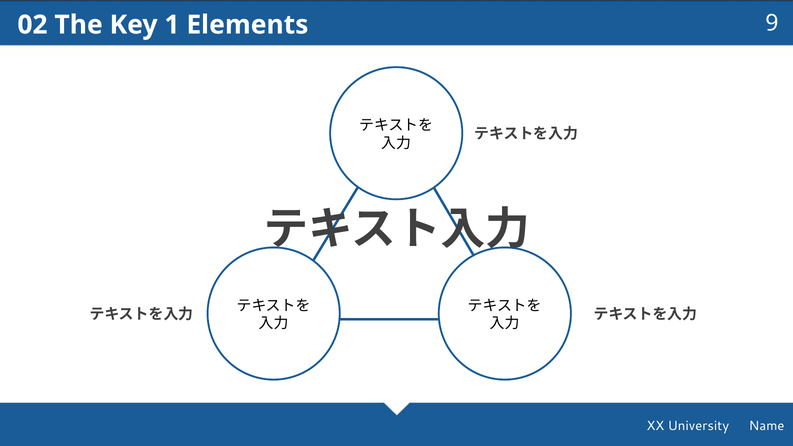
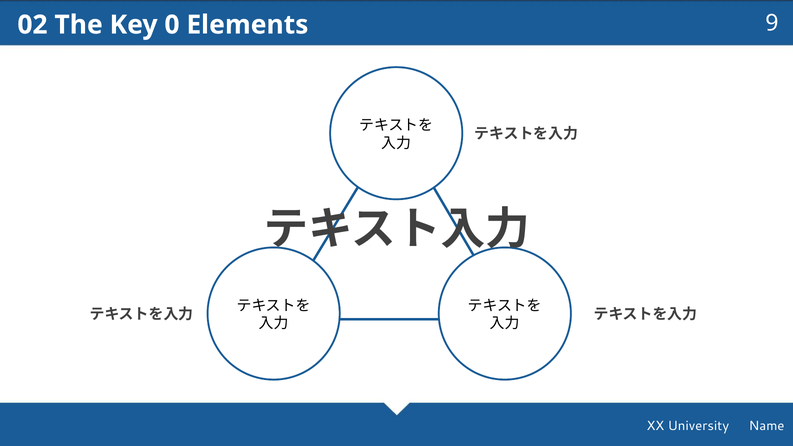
1: 1 -> 0
